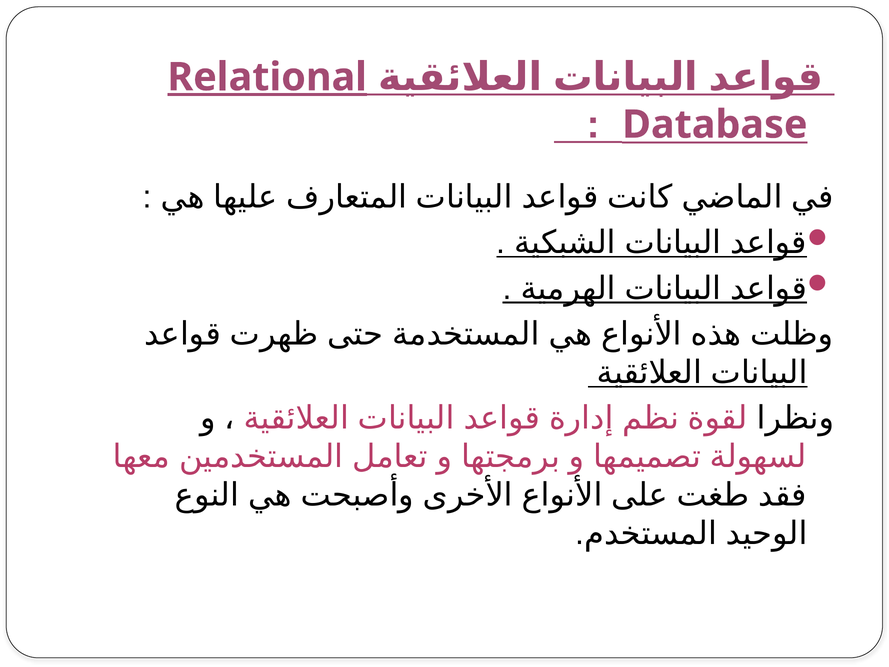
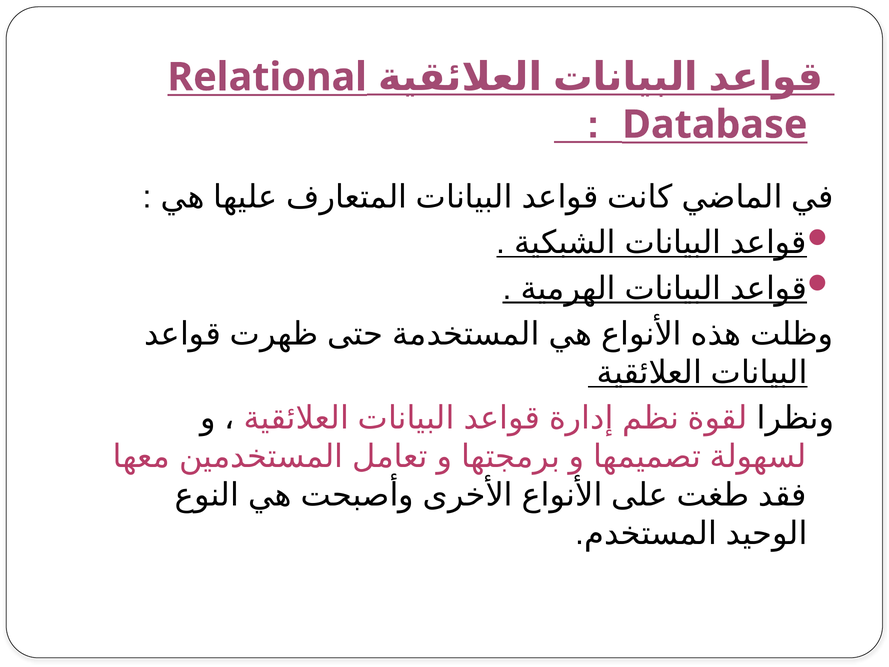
Relational underline: present -> none
